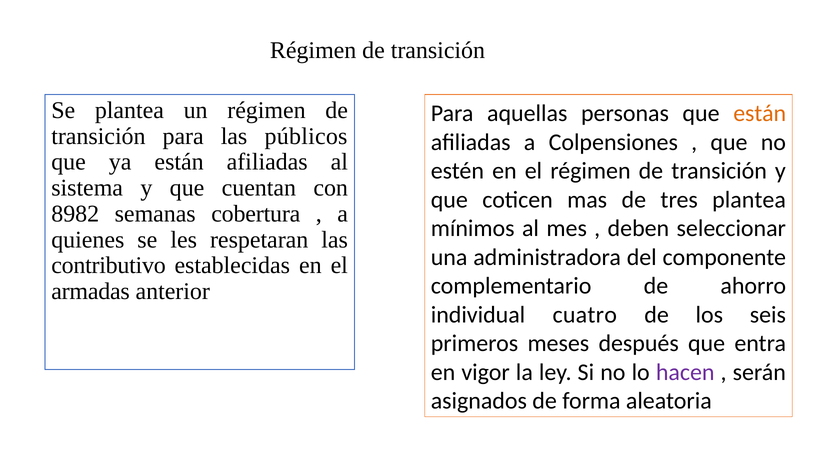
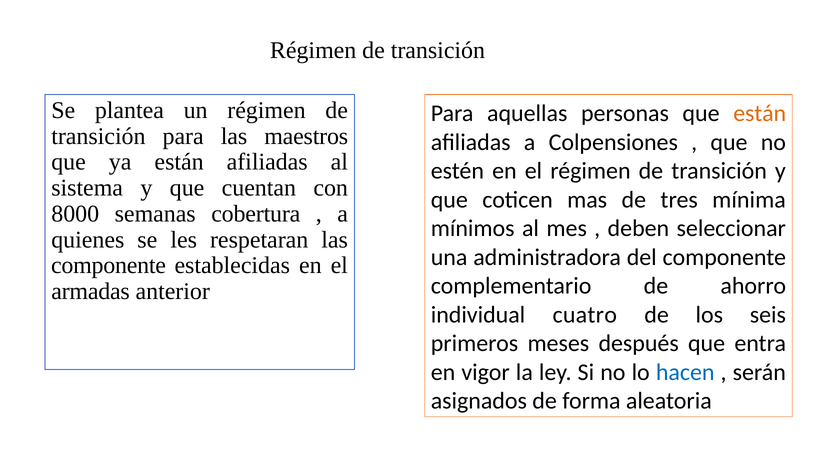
públicos: públicos -> maestros
tres plantea: plantea -> mínima
8982: 8982 -> 8000
contributivo at (109, 266): contributivo -> componente
hacen colour: purple -> blue
